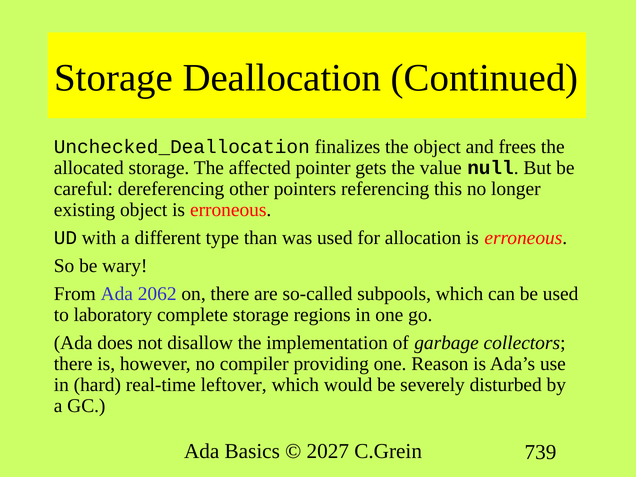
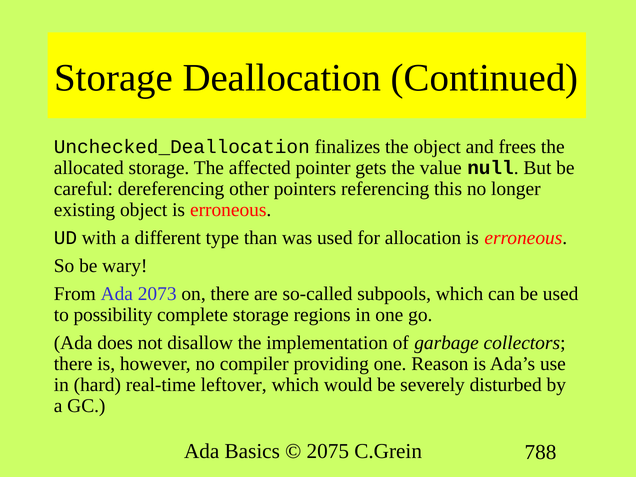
2062: 2062 -> 2073
laboratory: laboratory -> possibility
2027: 2027 -> 2075
739: 739 -> 788
